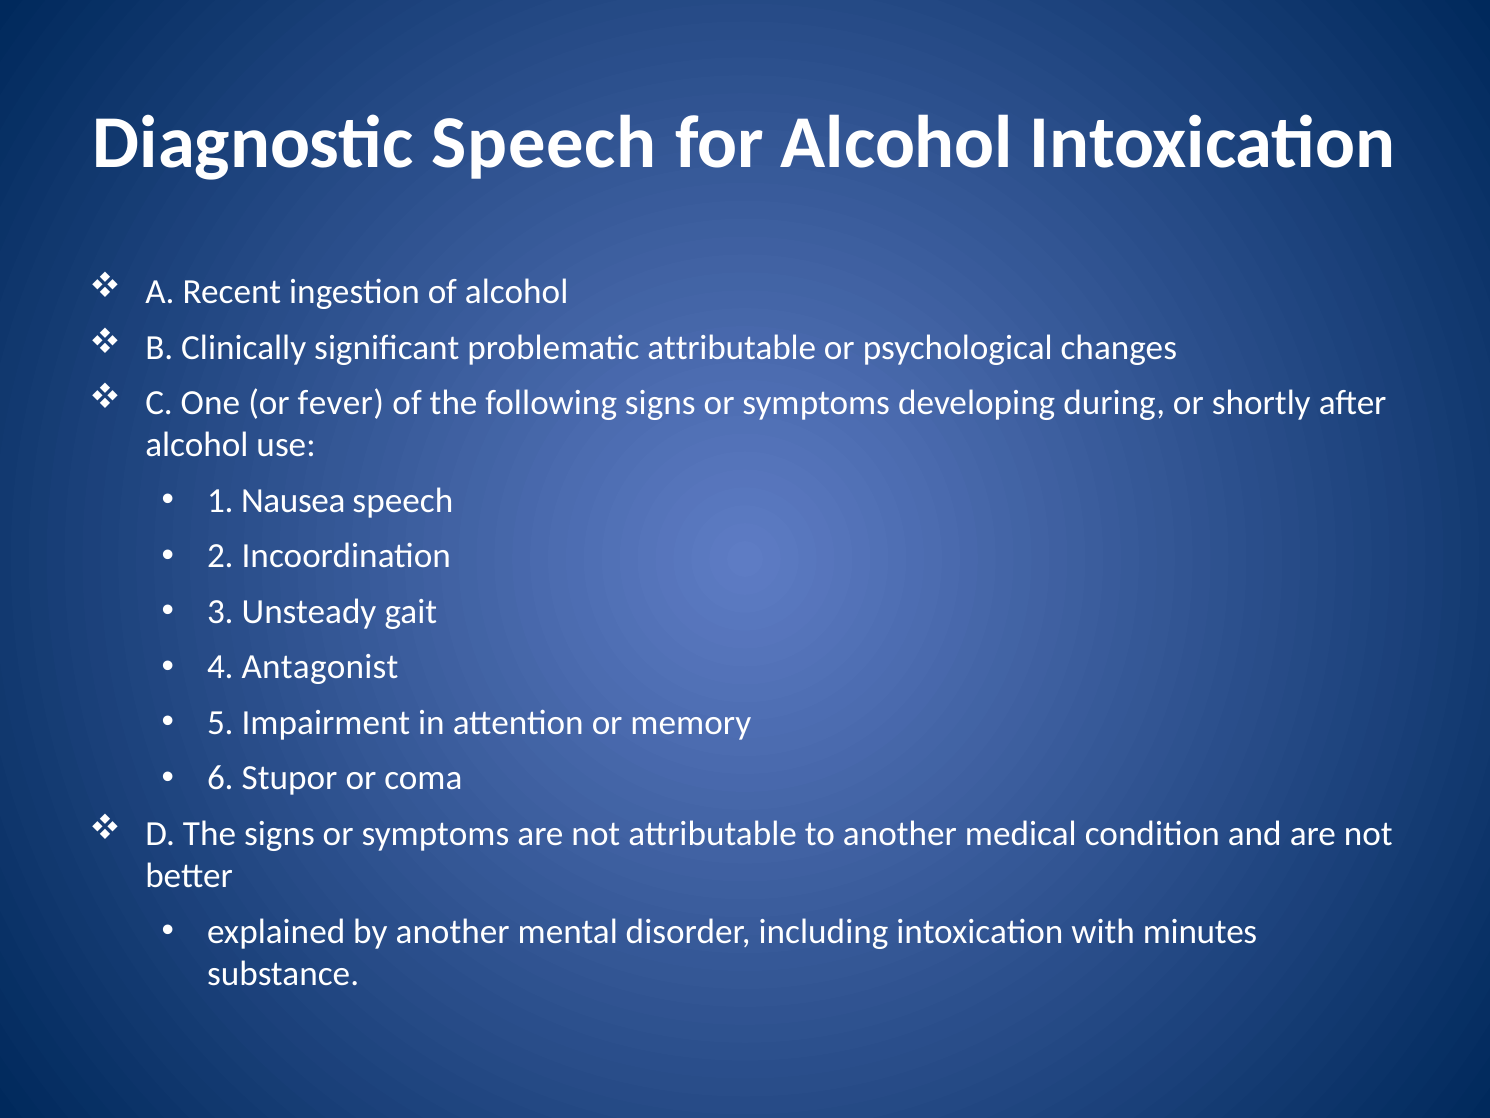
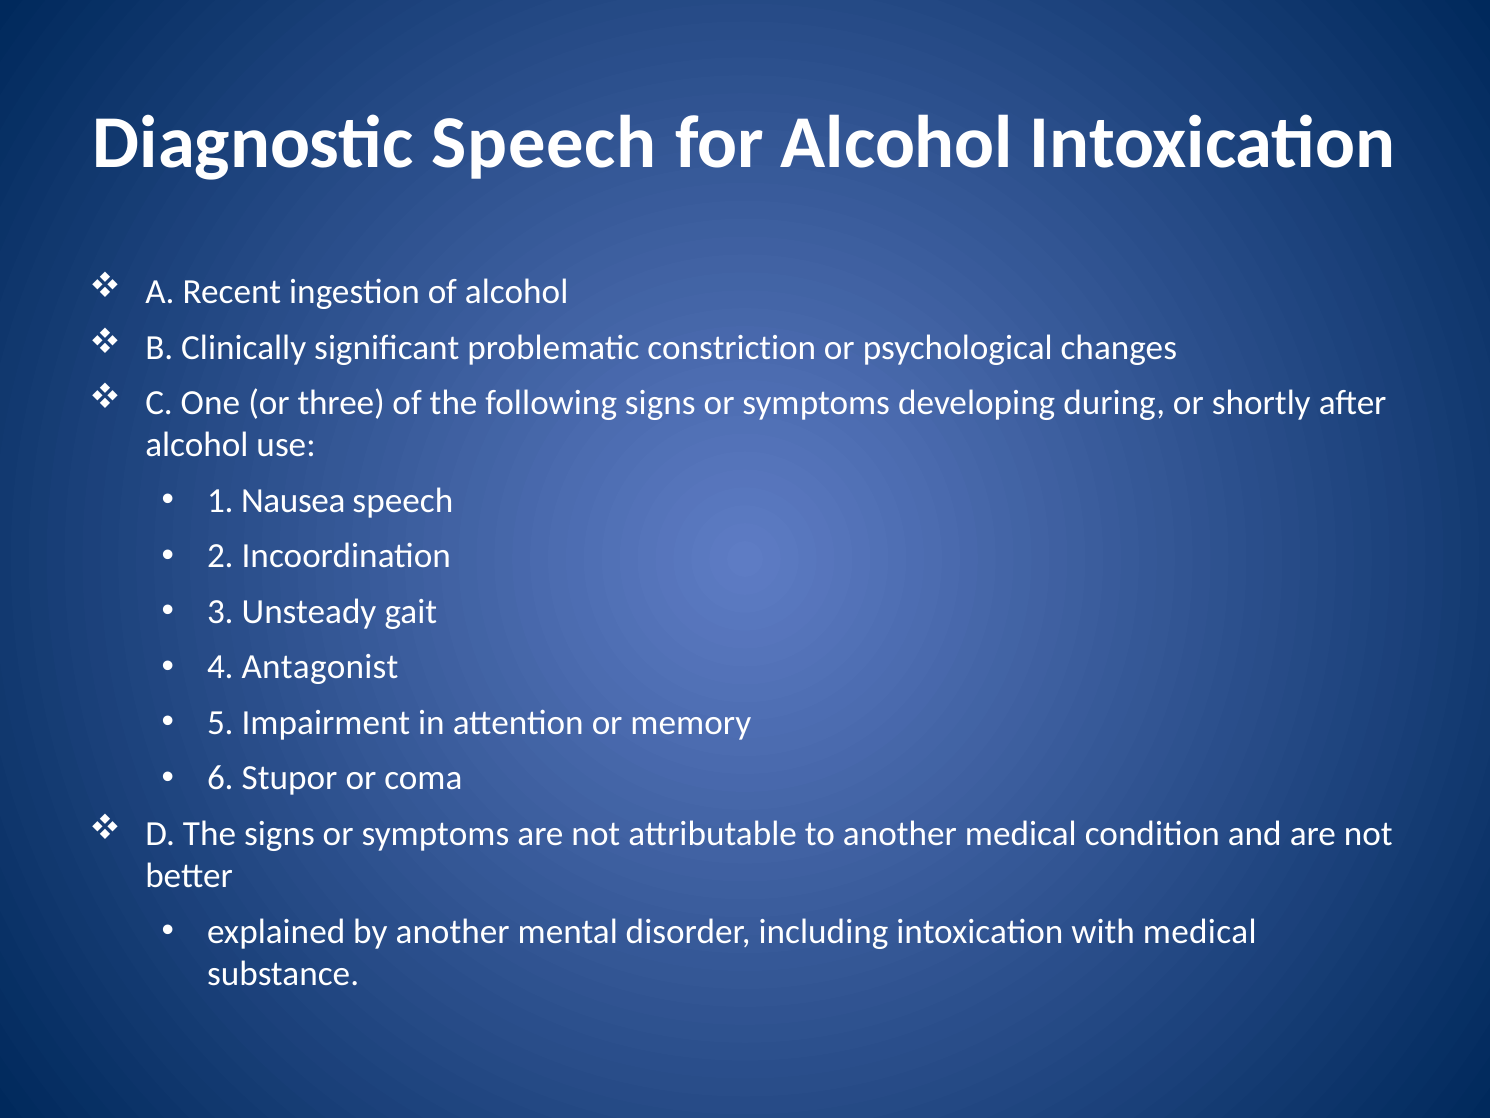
problematic attributable: attributable -> constriction
fever: fever -> three
with minutes: minutes -> medical
